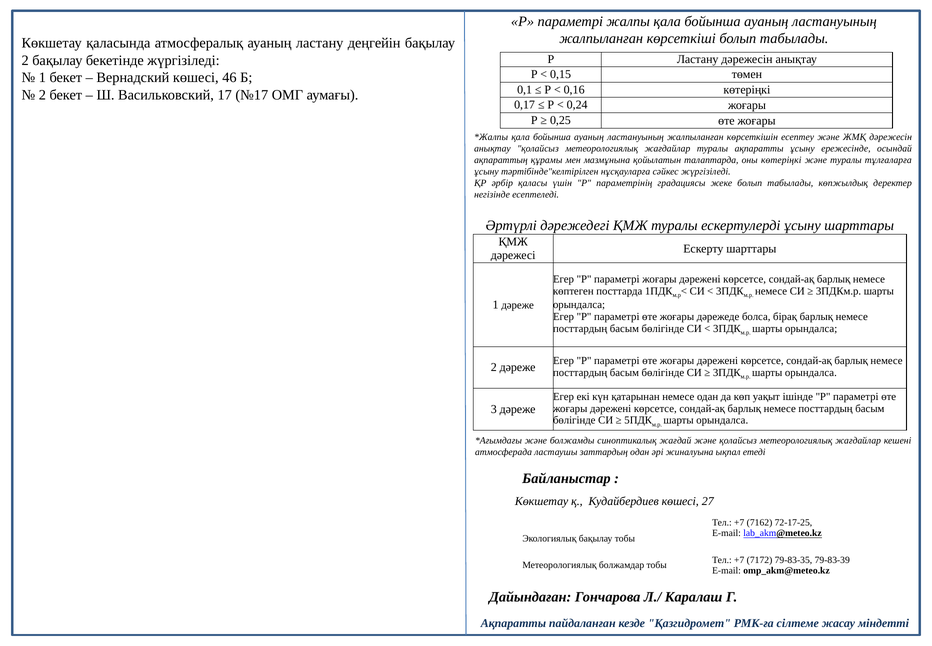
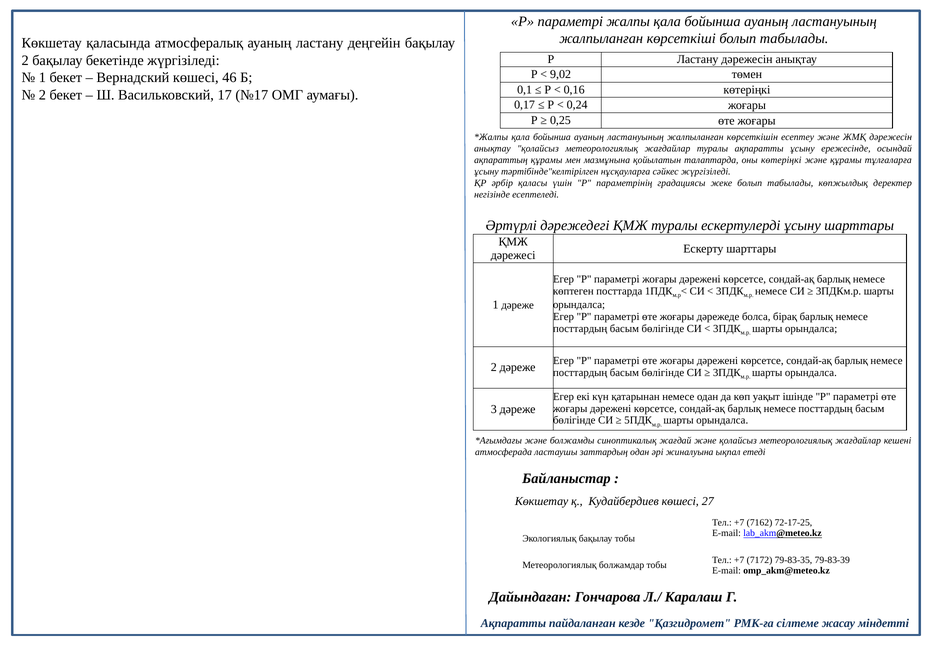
0,15: 0,15 -> 9,02
және туралы: туралы -> құрамы
